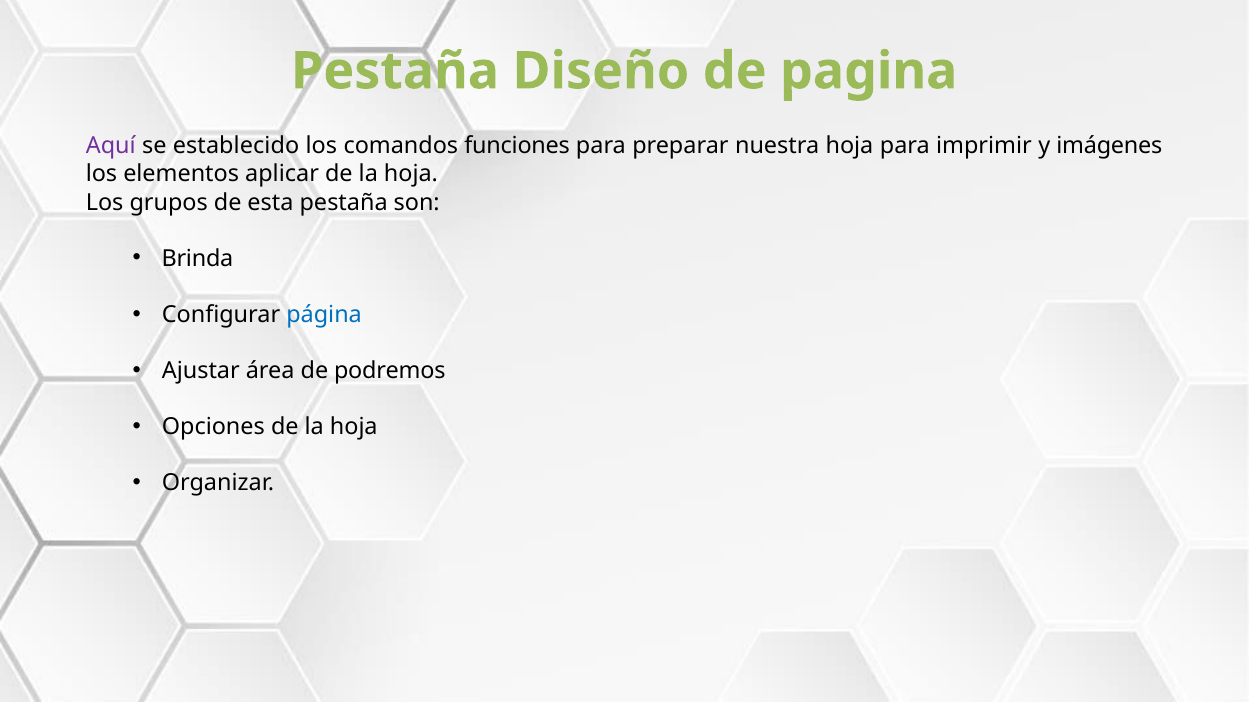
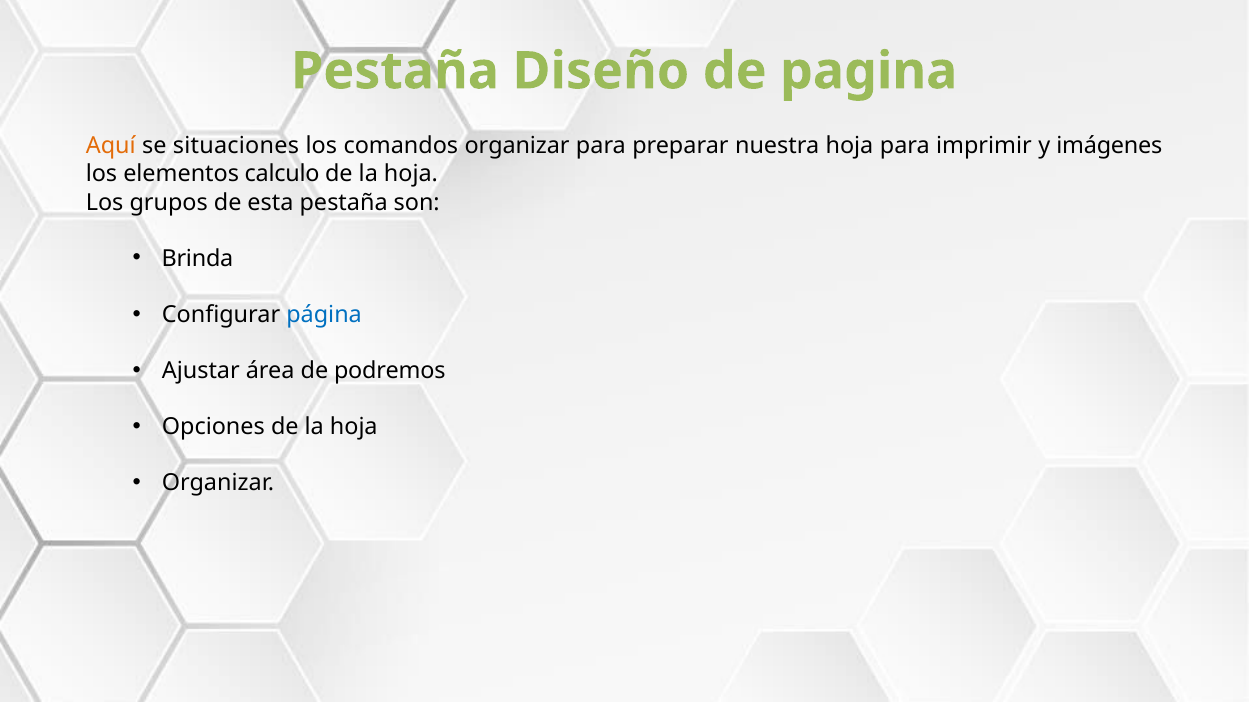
Aquí colour: purple -> orange
establecido: establecido -> situaciones
comandos funciones: funciones -> organizar
aplicar: aplicar -> calculo
